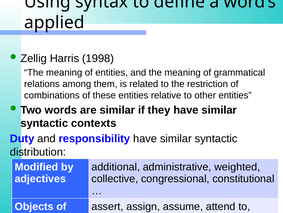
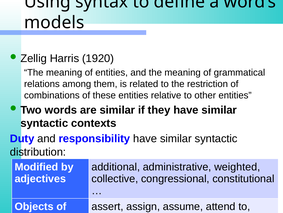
applied: applied -> models
1998: 1998 -> 1920
